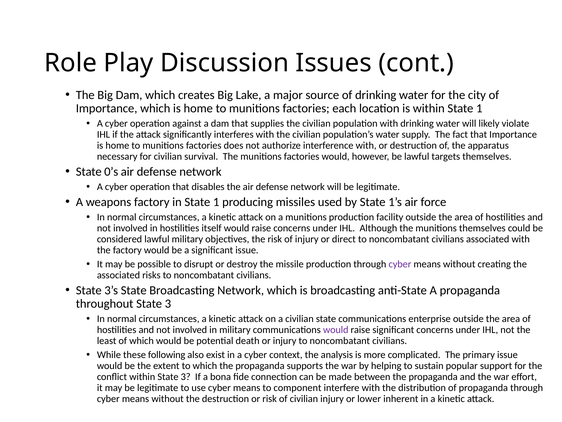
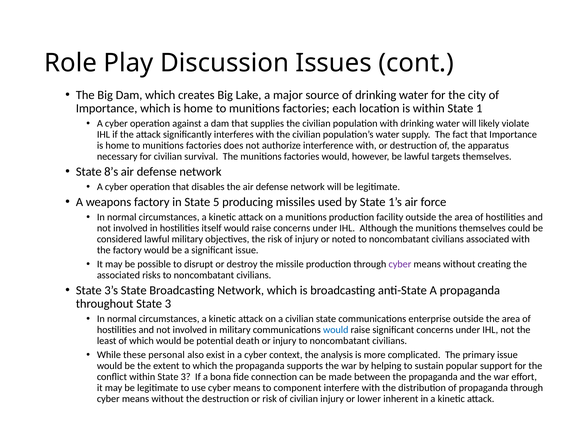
0’s: 0’s -> 8’s
in State 1: 1 -> 5
direct: direct -> noted
would at (336, 329) colour: purple -> blue
following: following -> personal
